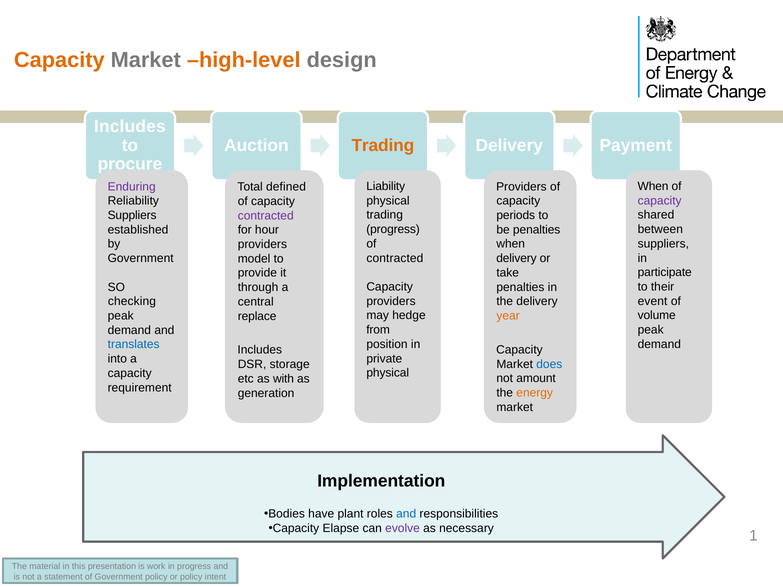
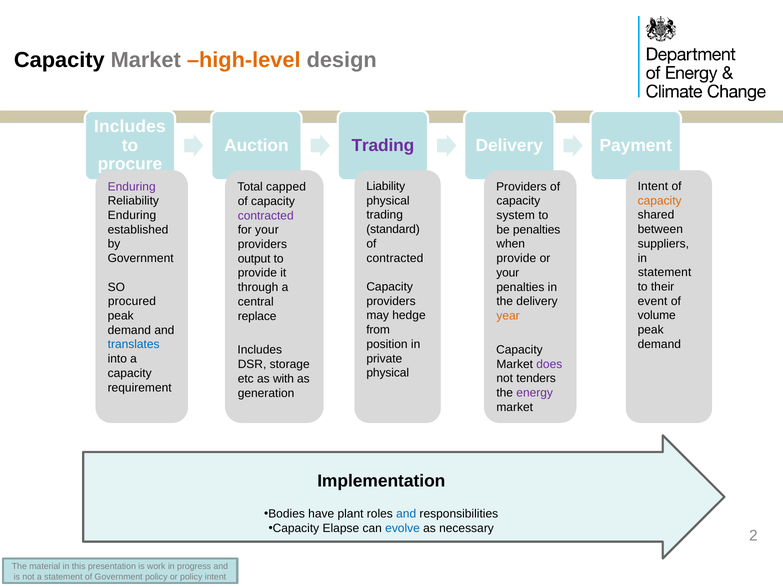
Capacity at (59, 60) colour: orange -> black
Trading at (383, 145) colour: orange -> purple
When at (653, 186): When -> Intent
defined: defined -> capped
capacity at (660, 201) colour: purple -> orange
Suppliers at (132, 215): Suppliers -> Enduring
periods: periods -> system
progress at (393, 229): progress -> standard
for hour: hour -> your
delivery at (516, 258): delivery -> provide
model: model -> output
participate at (665, 273): participate -> statement
take at (508, 273): take -> your
checking: checking -> procured
does colour: blue -> purple
amount: amount -> tenders
energy colour: orange -> purple
evolve colour: purple -> blue
1: 1 -> 2
